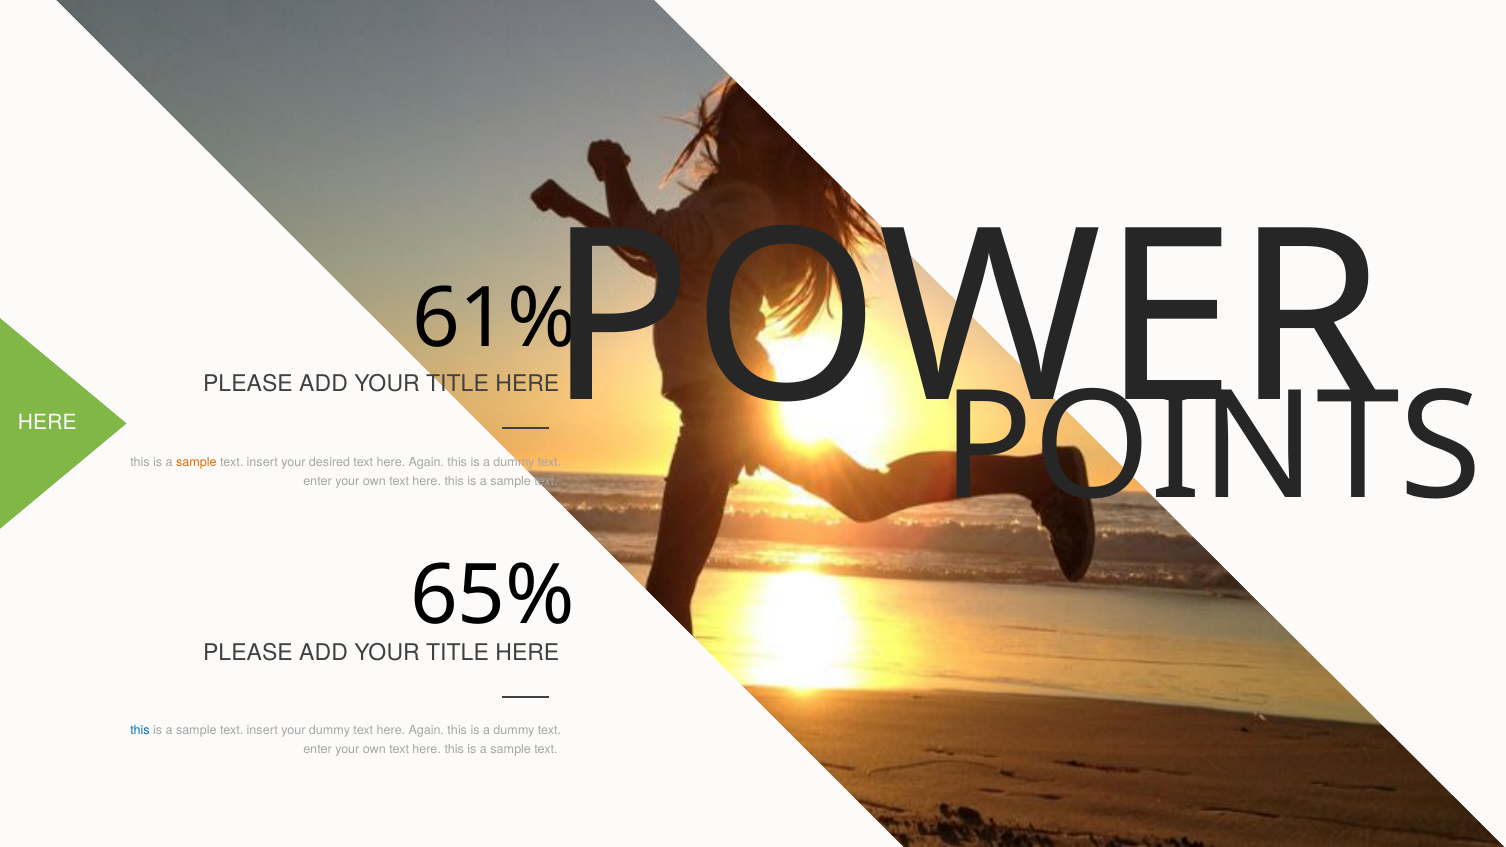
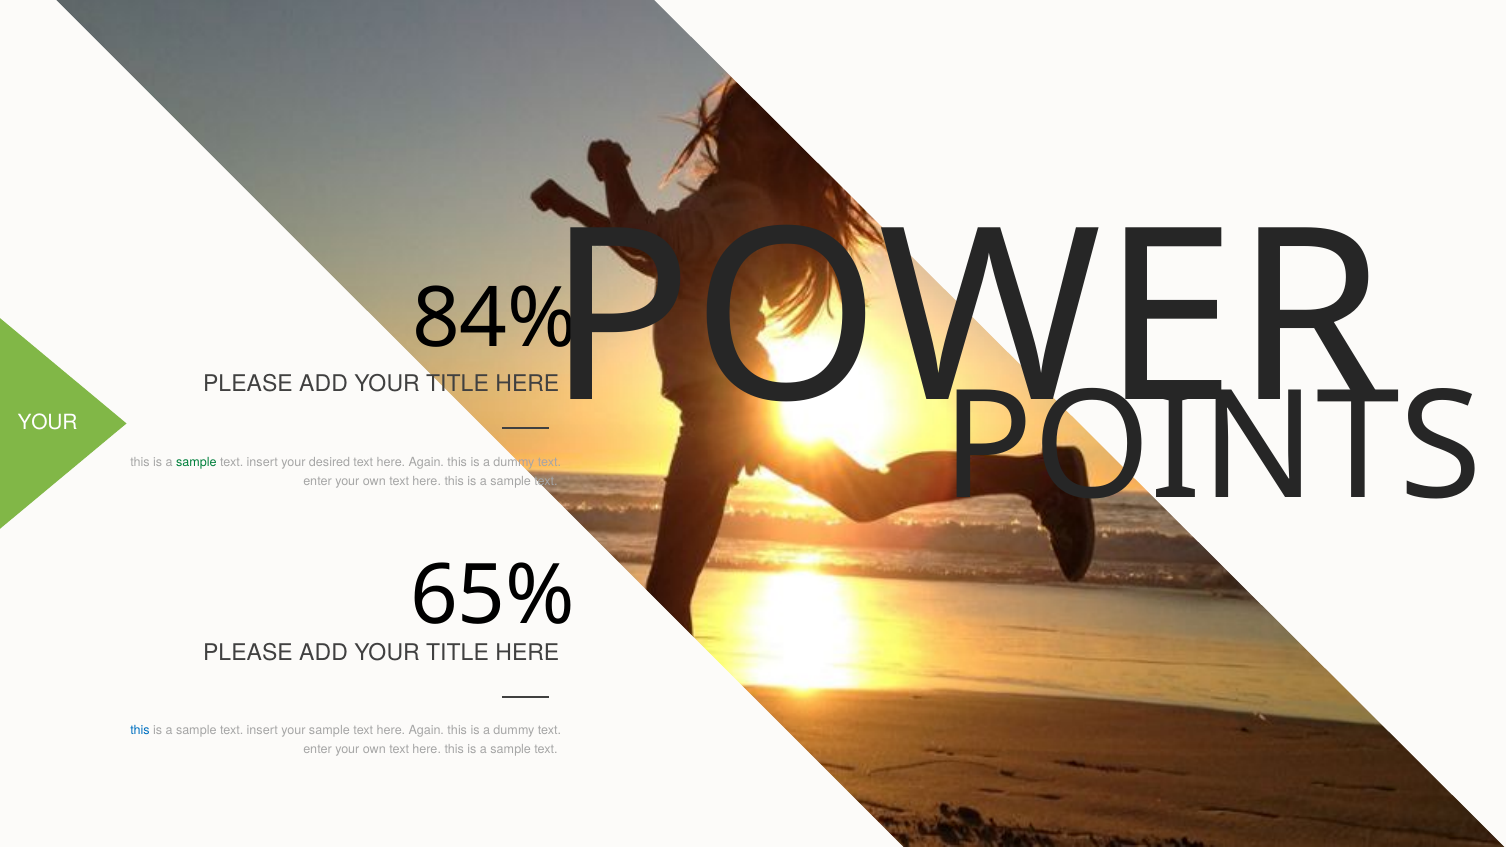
61%: 61% -> 84%
HERE at (47, 423): HERE -> YOUR
sample at (196, 463) colour: orange -> green
your dummy: dummy -> sample
